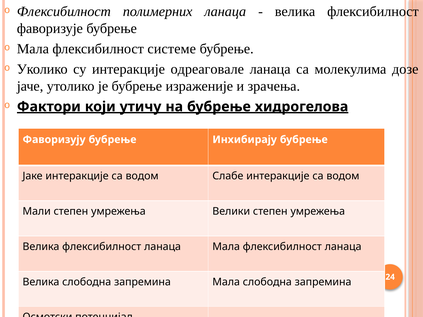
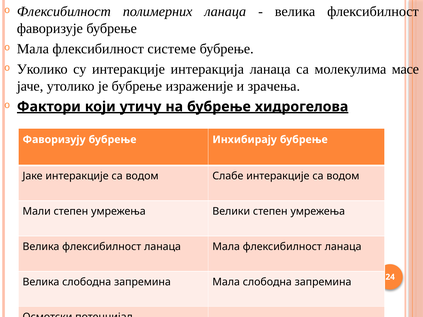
одреаговале: одреаговале -> интеракција
дозе: дозе -> масе
